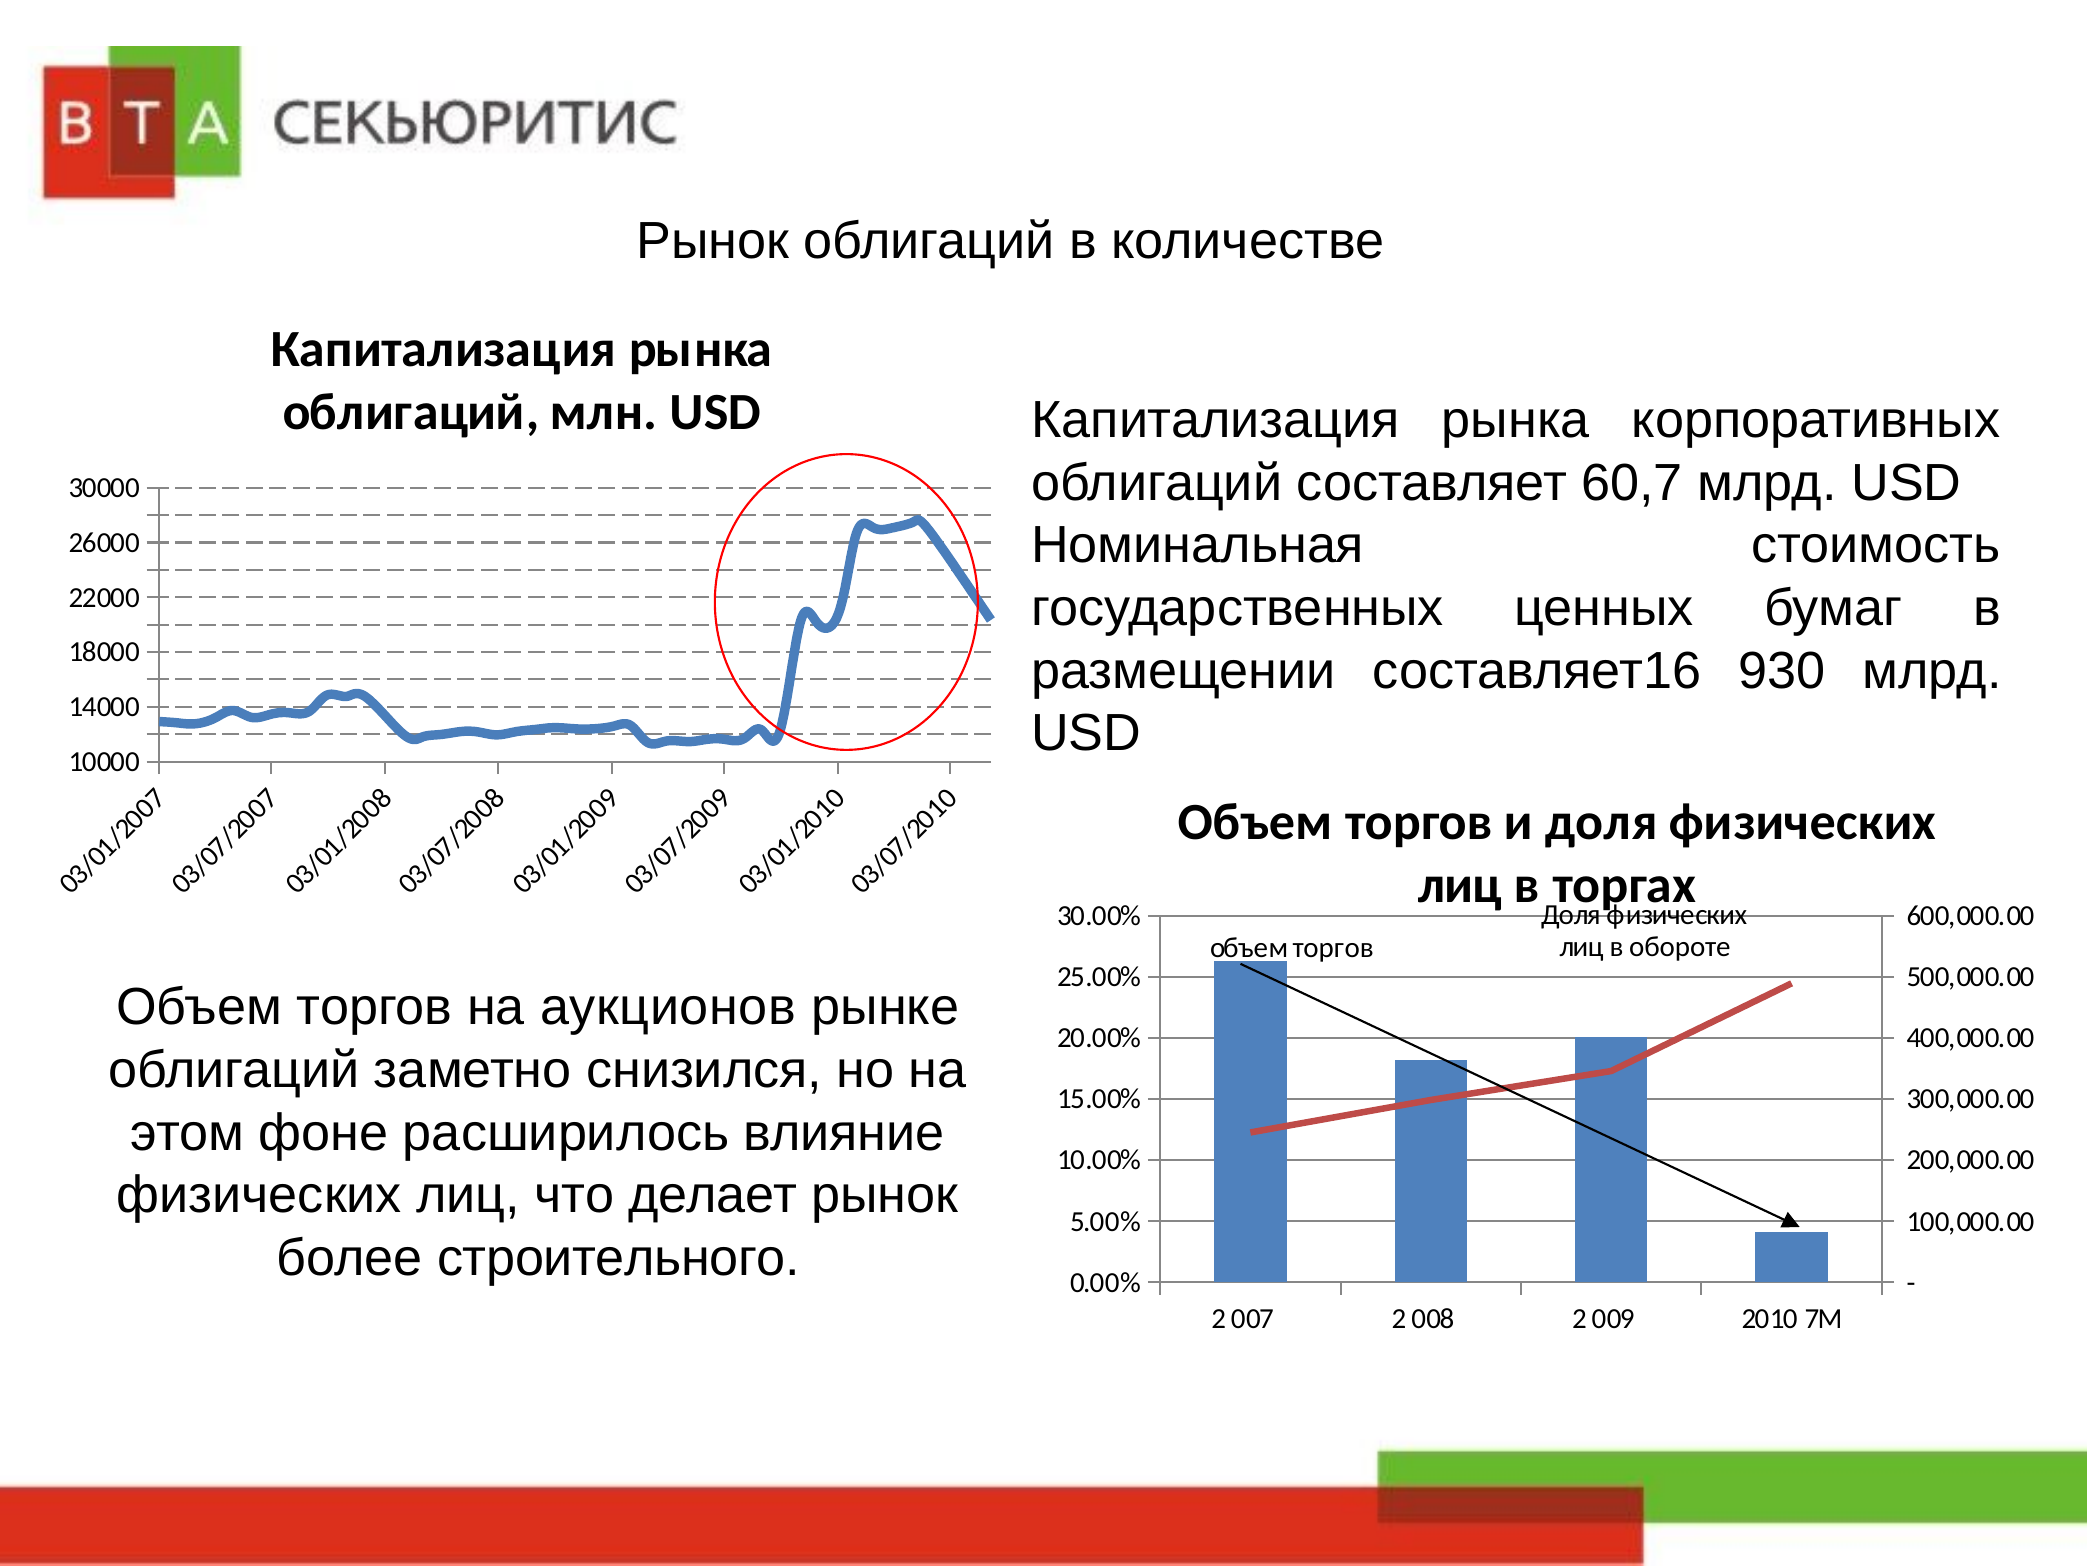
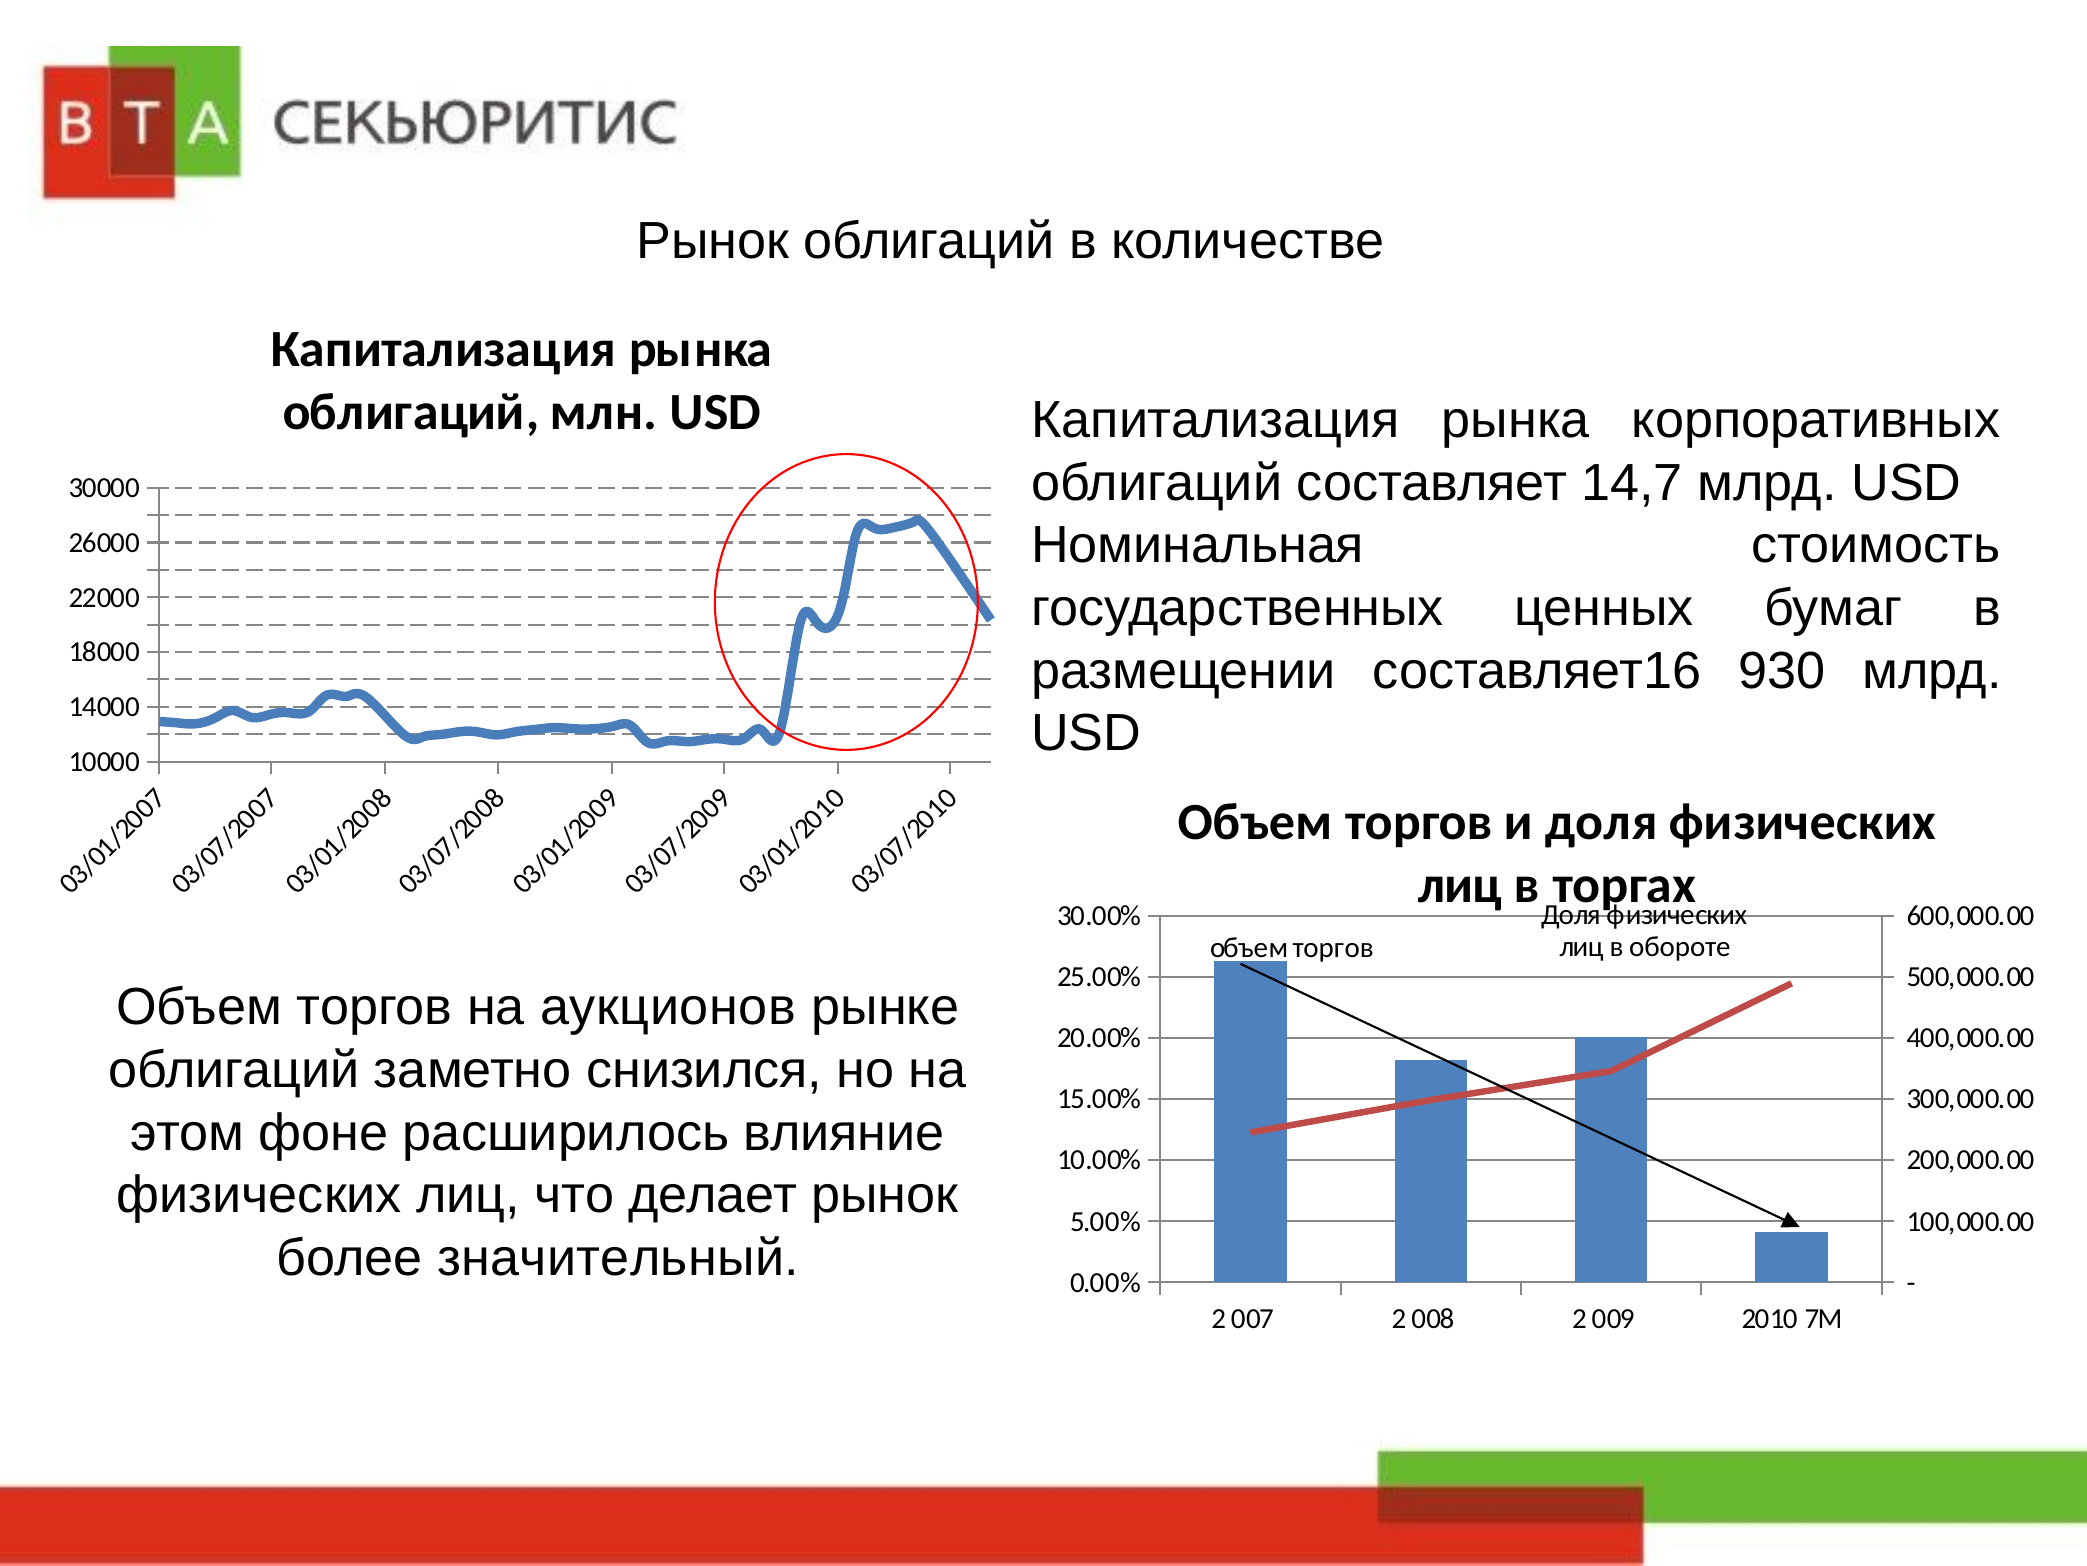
60,7: 60,7 -> 14,7
строительного: строительного -> значительный
